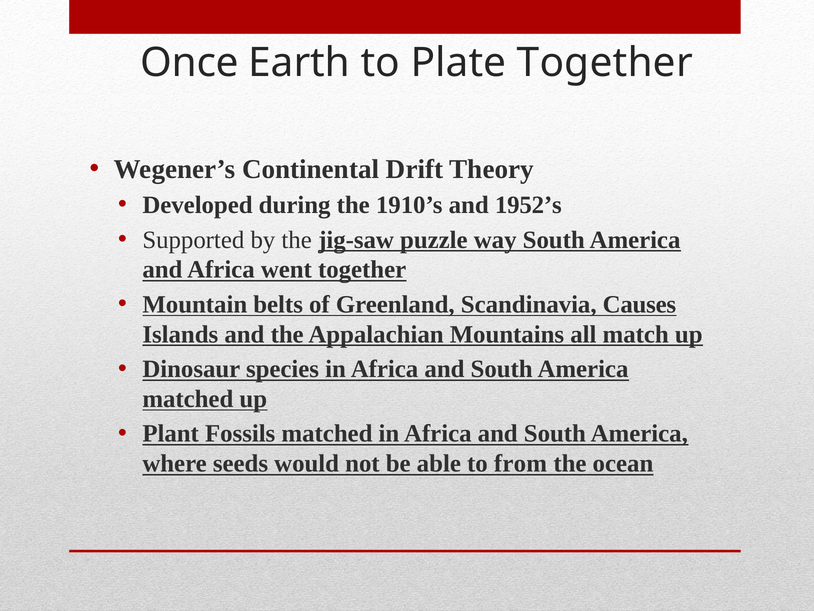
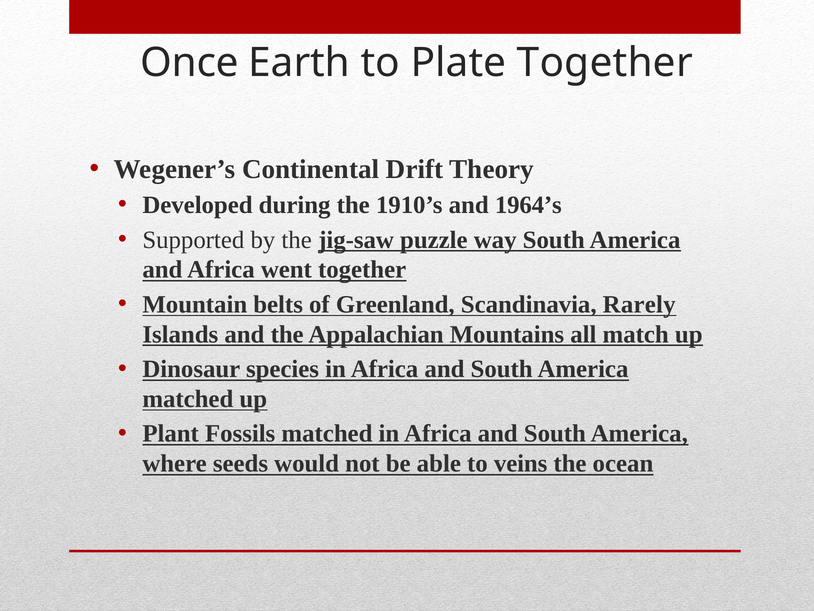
1952’s: 1952’s -> 1964’s
Causes: Causes -> Rarely
from: from -> veins
